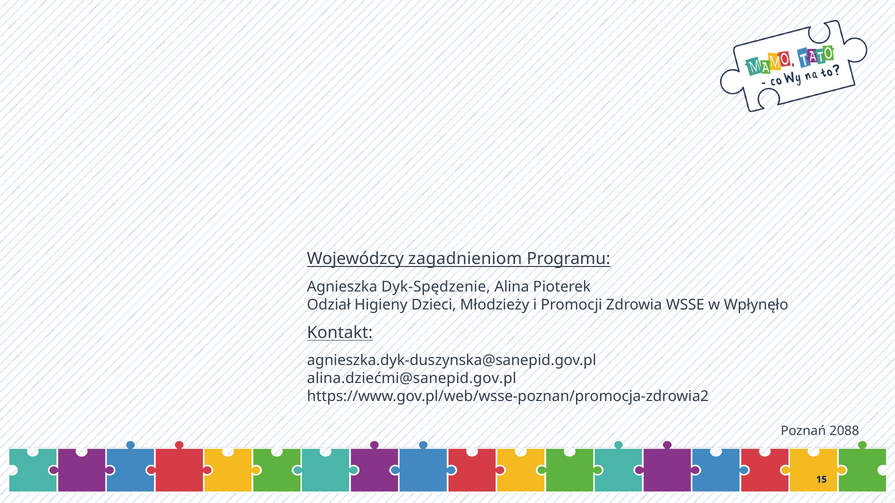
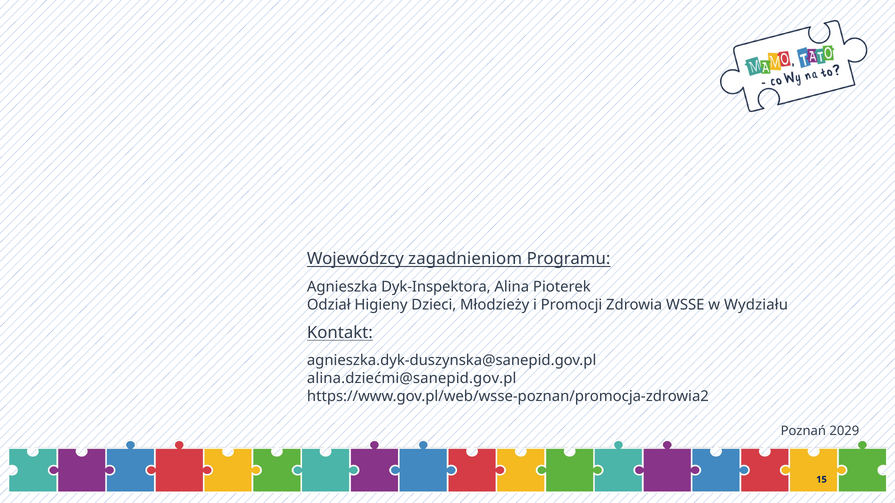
Dyk-Spędzenie: Dyk-Spędzenie -> Dyk-Inspektora
Wpłynęło: Wpłynęło -> Wydziału
2088: 2088 -> 2029
